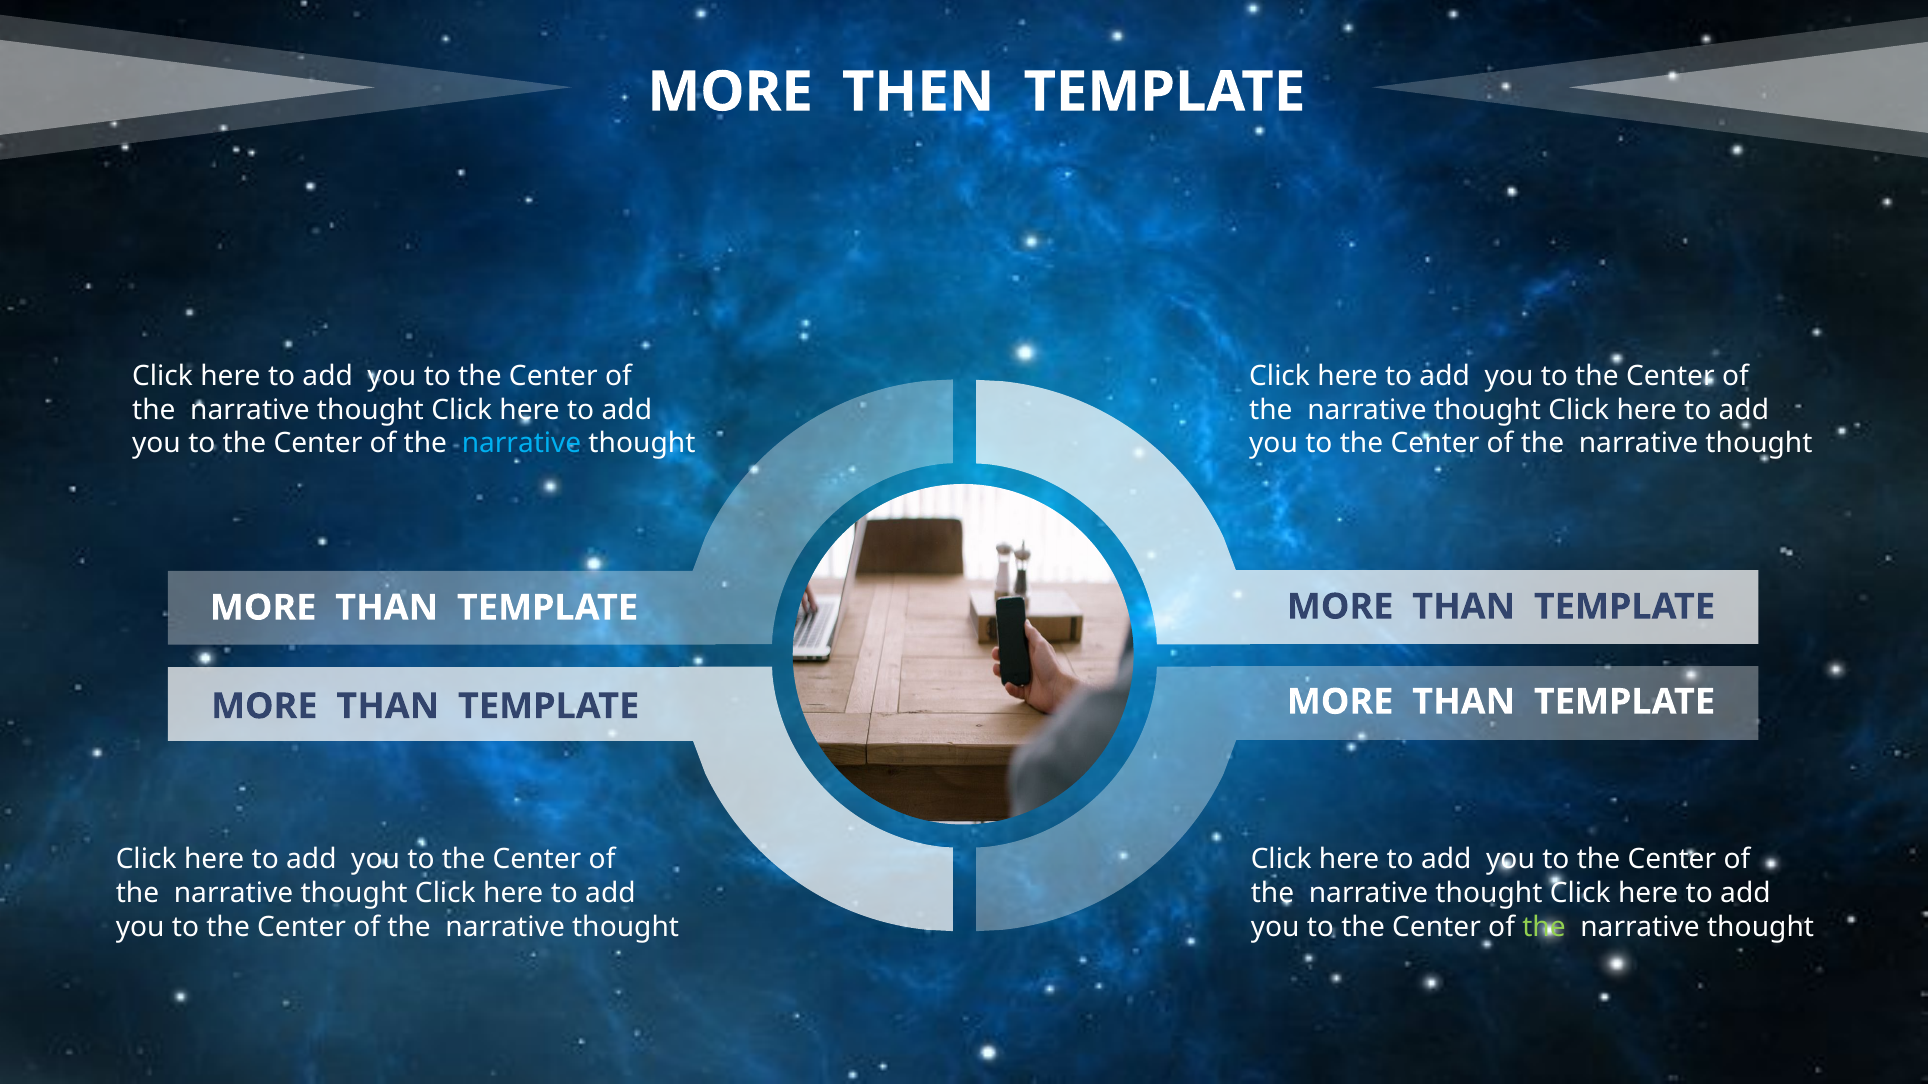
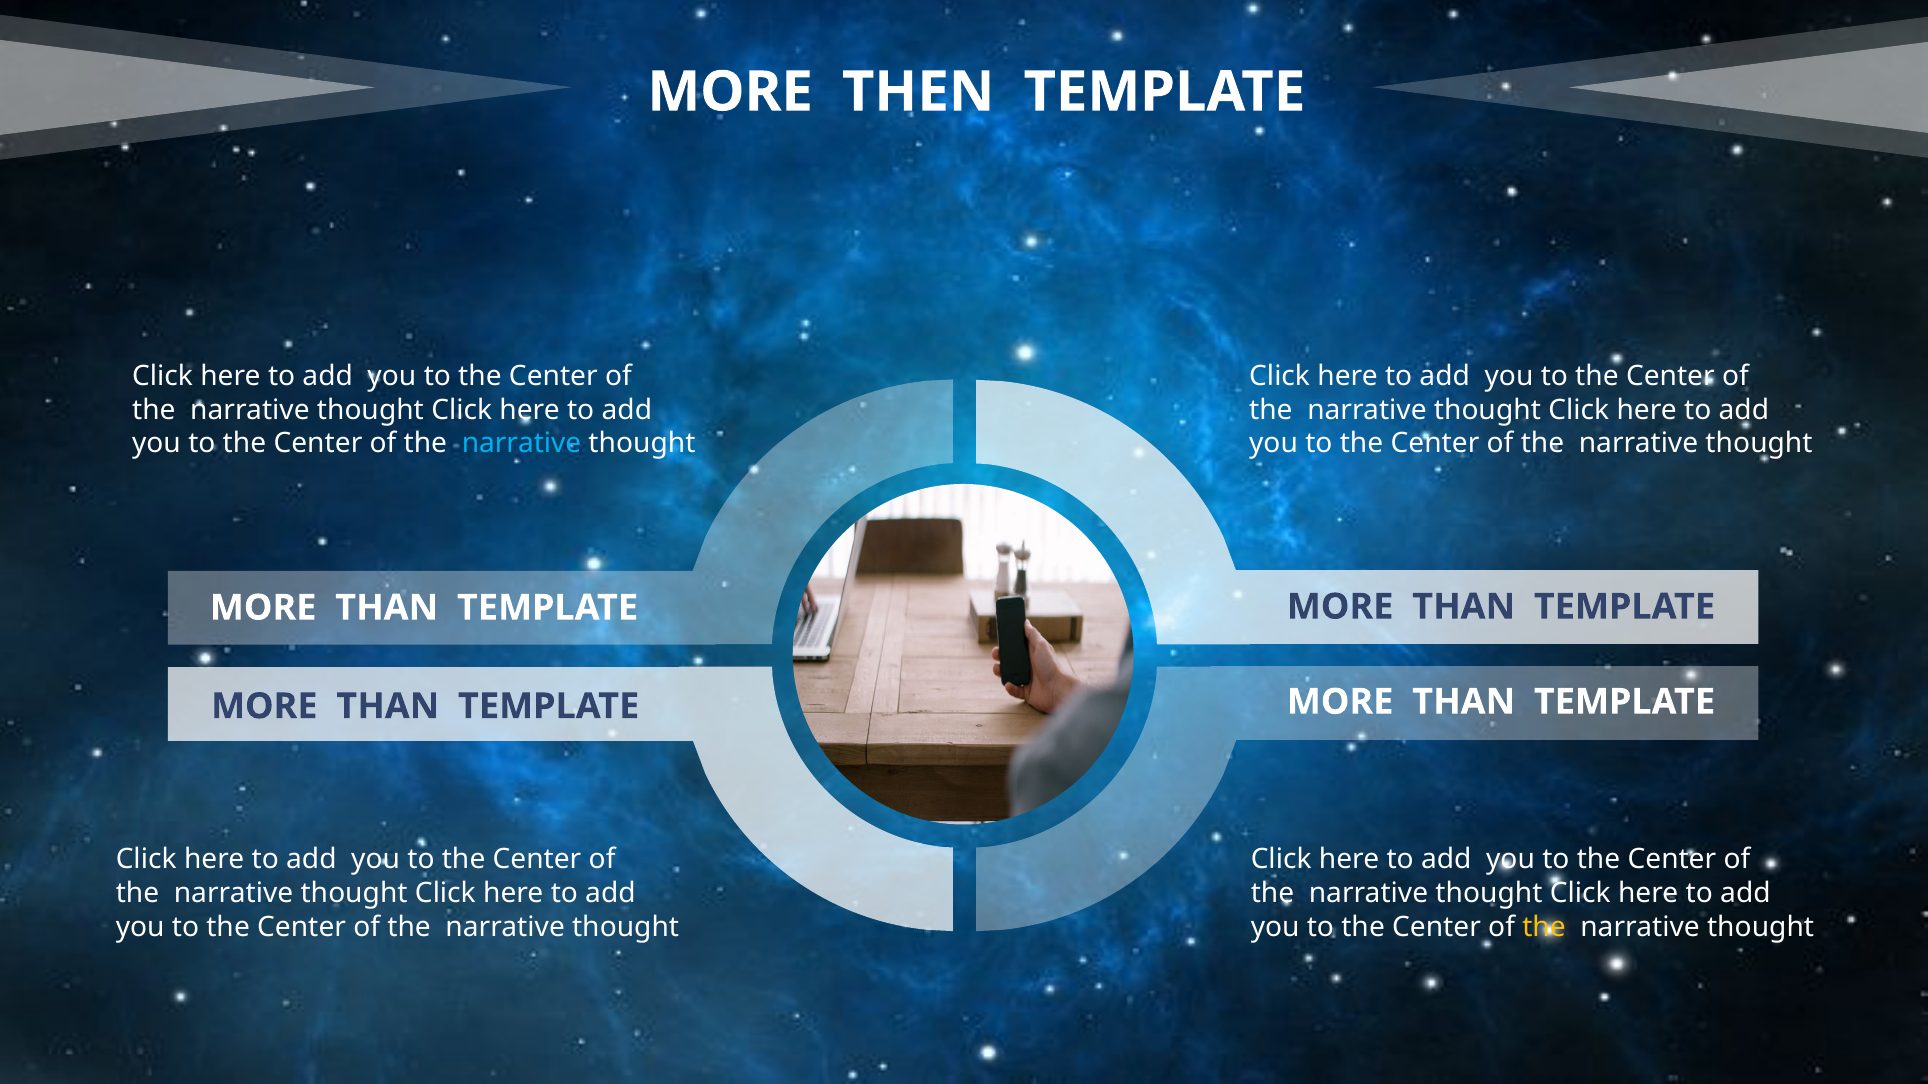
the at (1544, 927) colour: light green -> yellow
